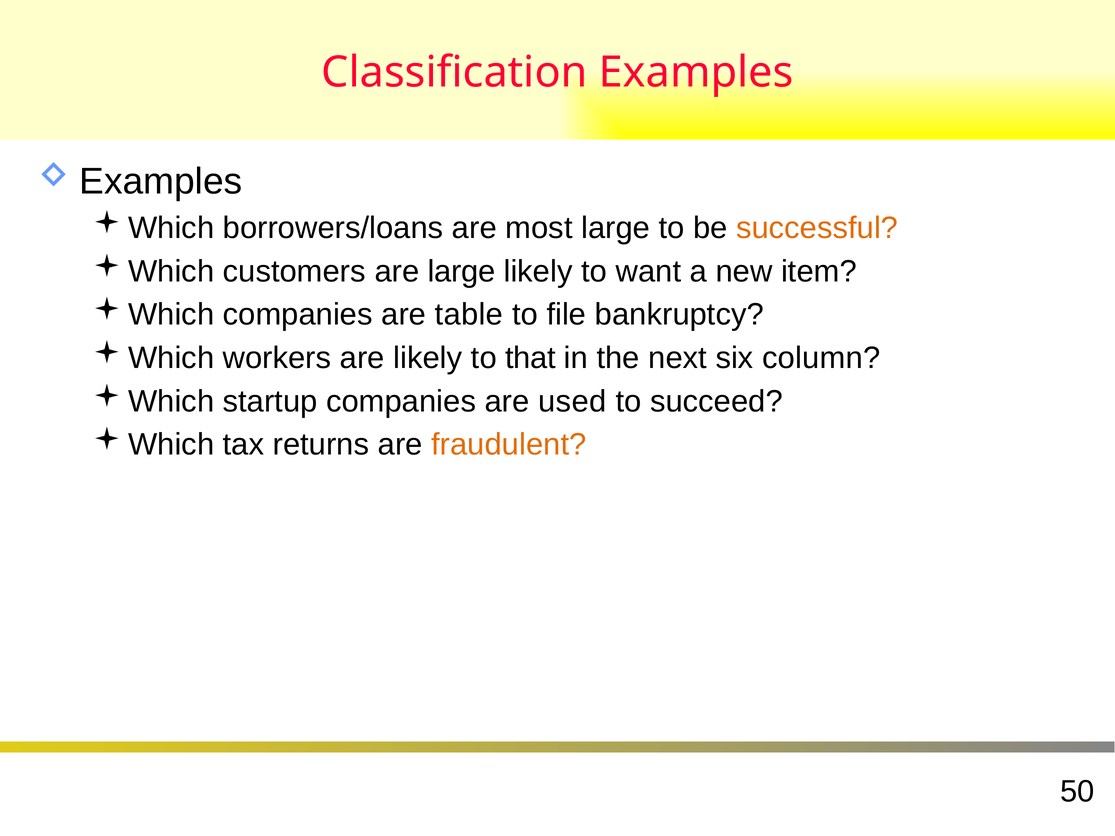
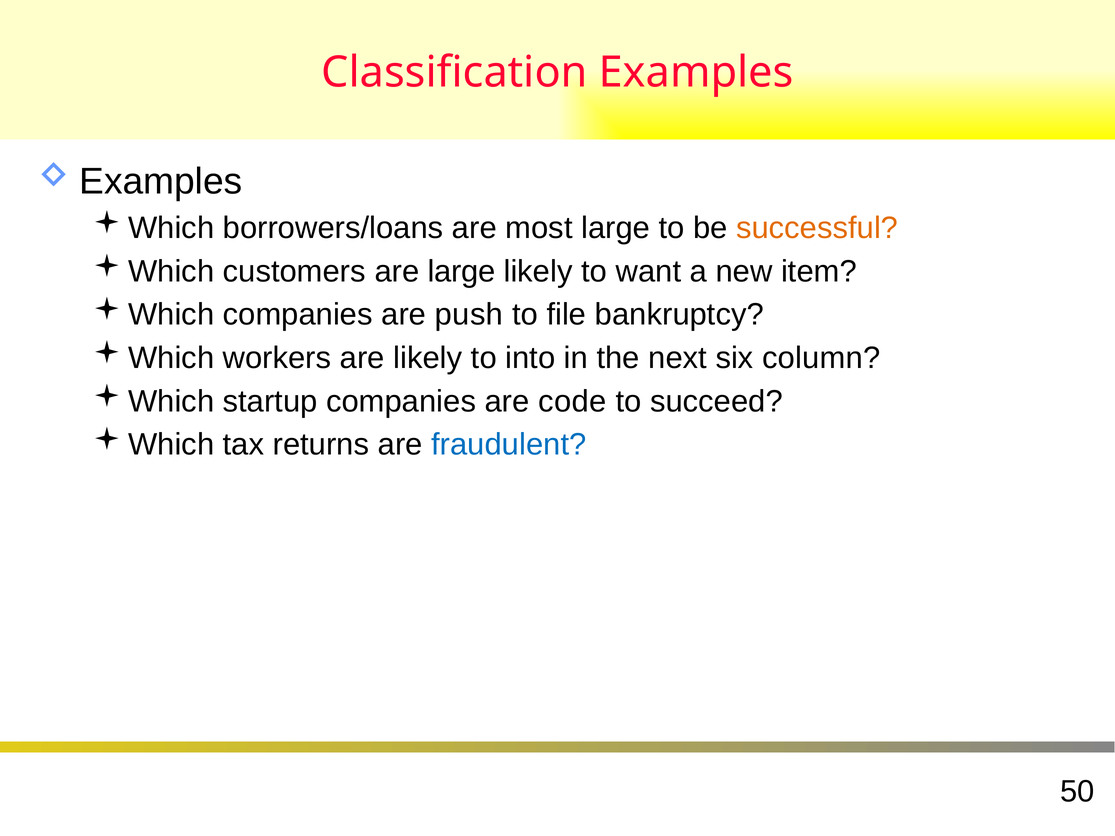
table: table -> push
that: that -> into
used: used -> code
fraudulent colour: orange -> blue
